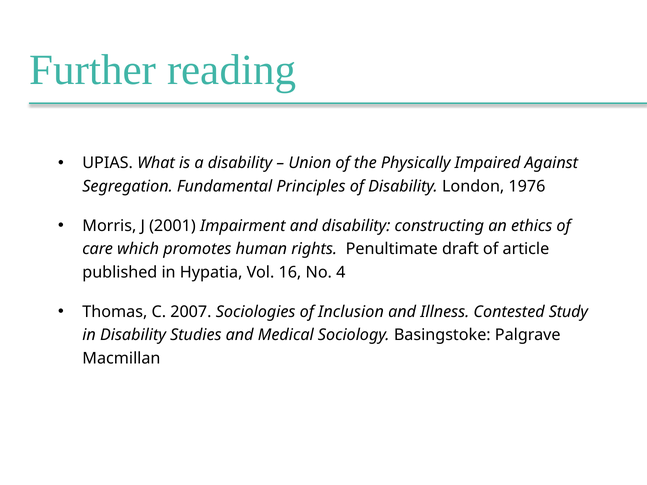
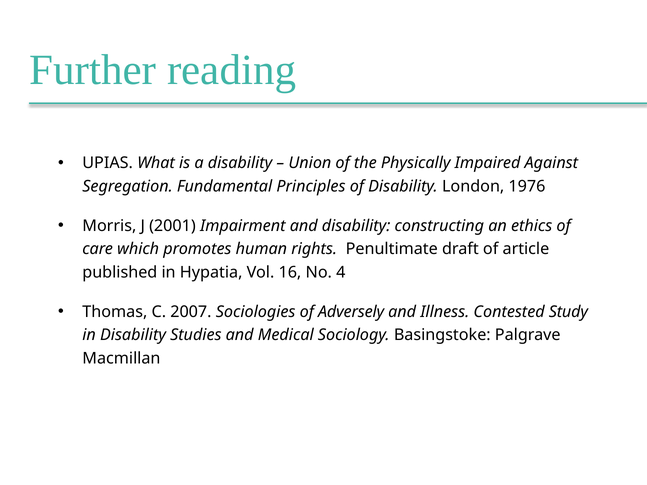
Inclusion: Inclusion -> Adversely
